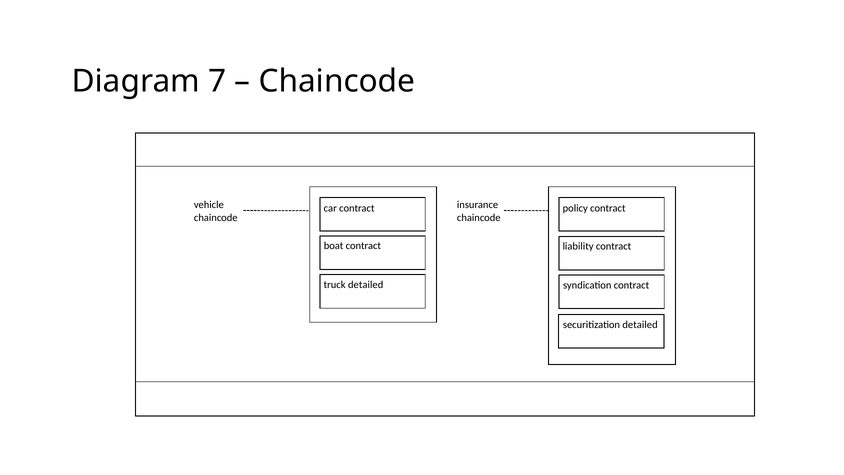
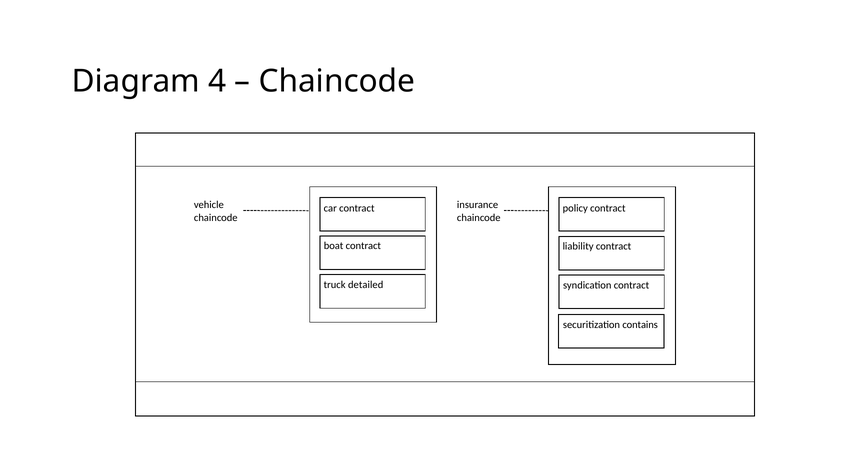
7: 7 -> 4
securitization detailed: detailed -> contains
